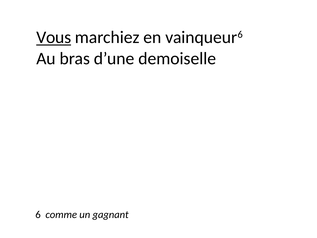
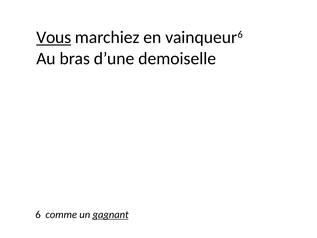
gagnant underline: none -> present
